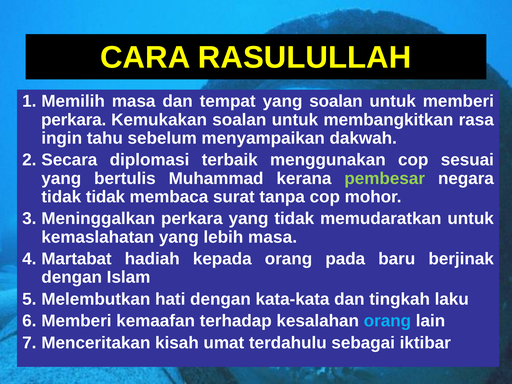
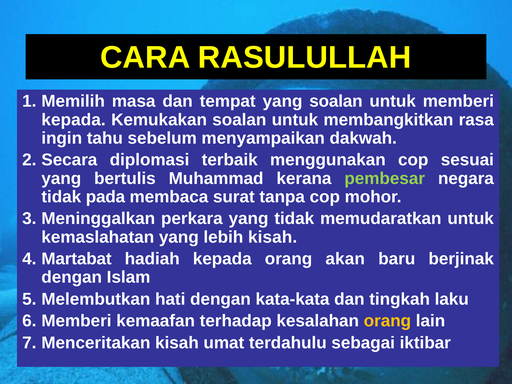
perkara at (74, 120): perkara -> kepada
tidak tidak: tidak -> pada
lebih masa: masa -> kisah
pada: pada -> akan
orang at (387, 321) colour: light blue -> yellow
